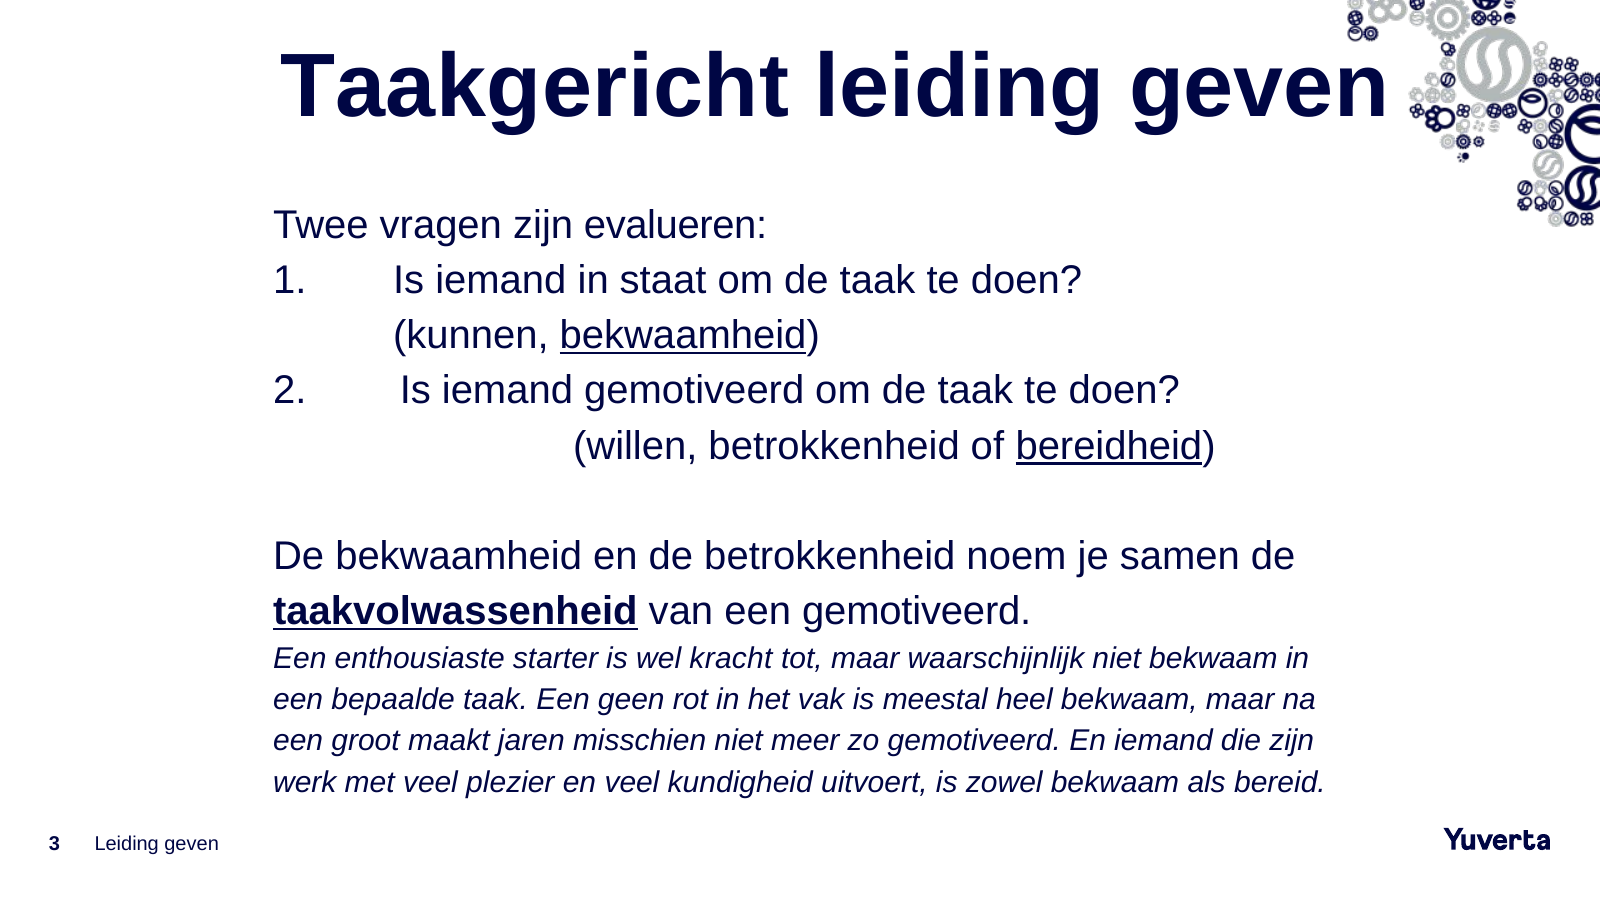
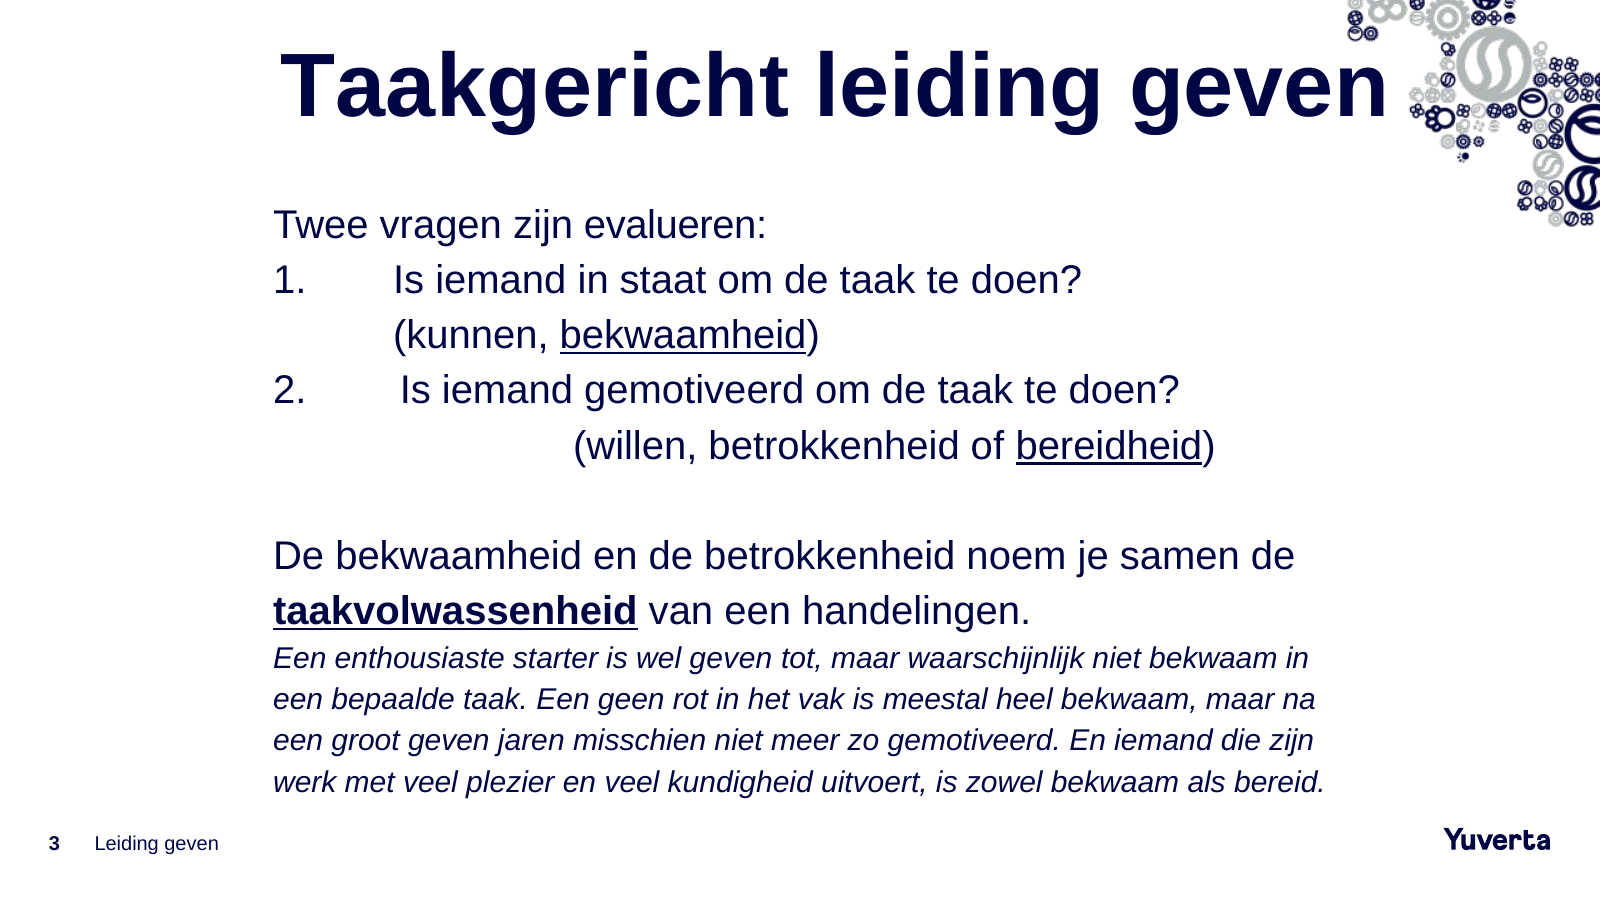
een gemotiveerd: gemotiveerd -> handelingen
wel kracht: kracht -> geven
groot maakt: maakt -> geven
